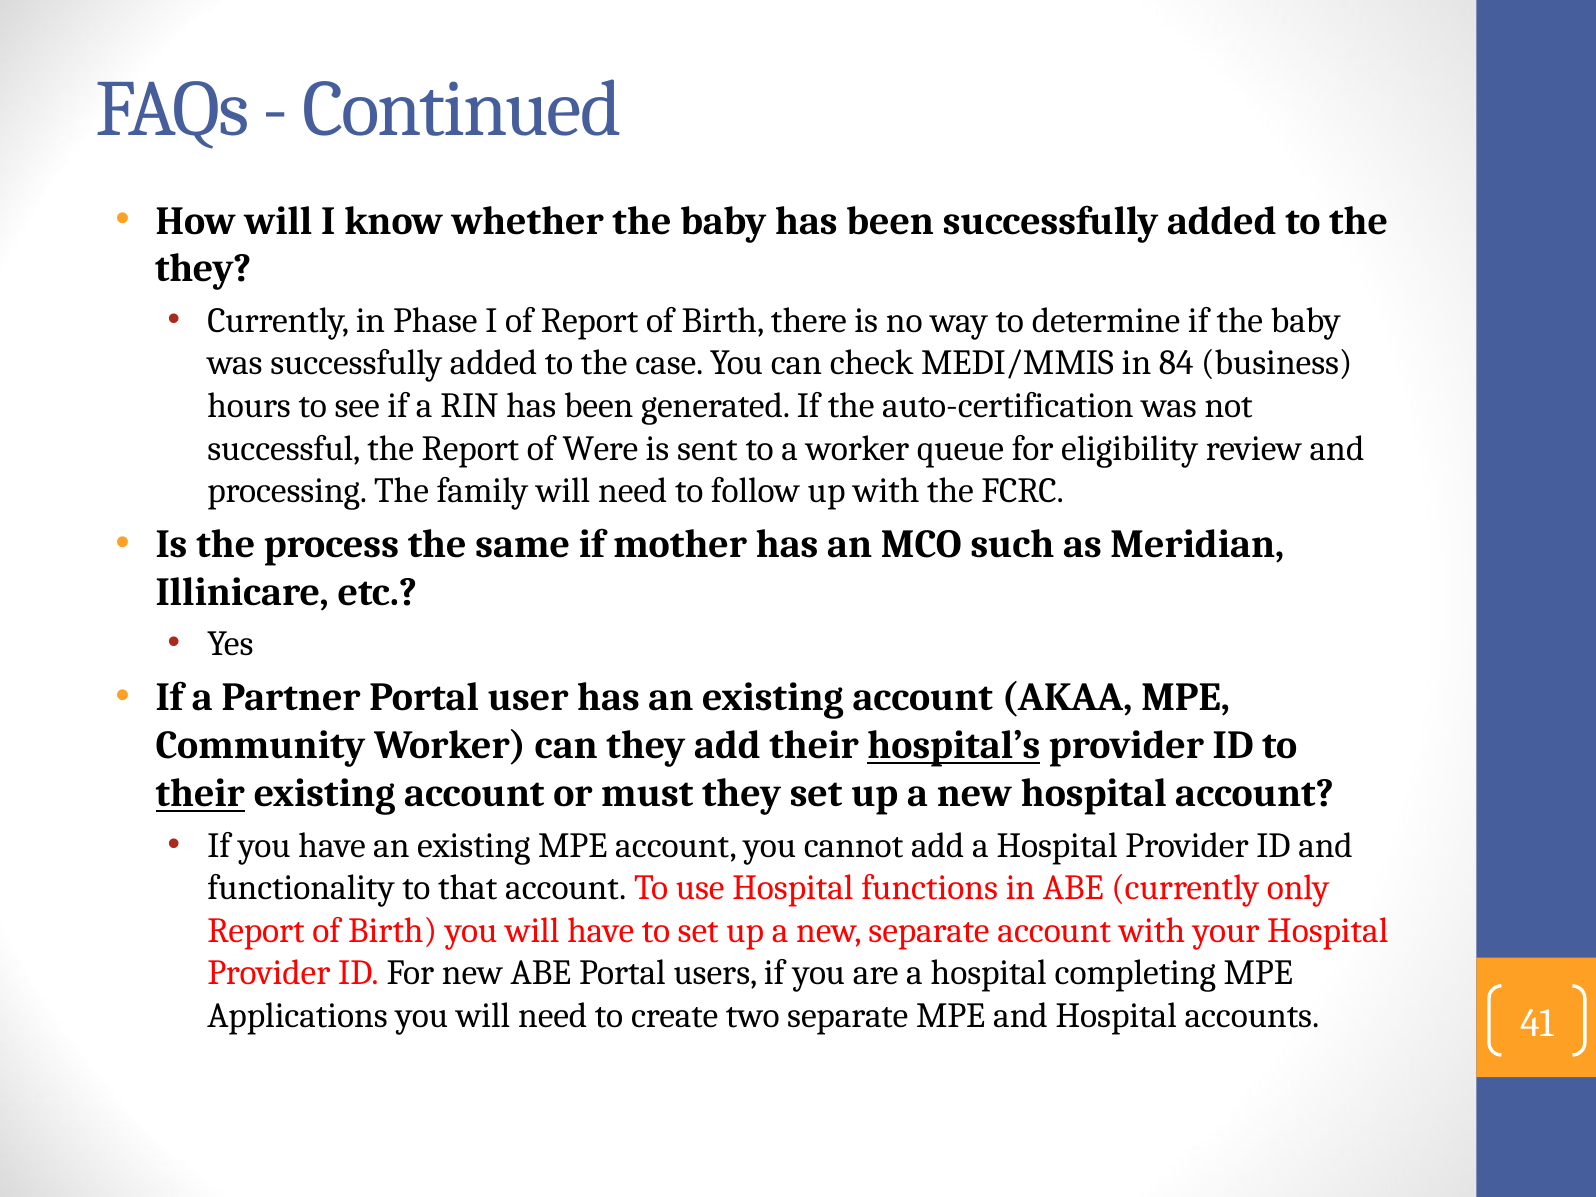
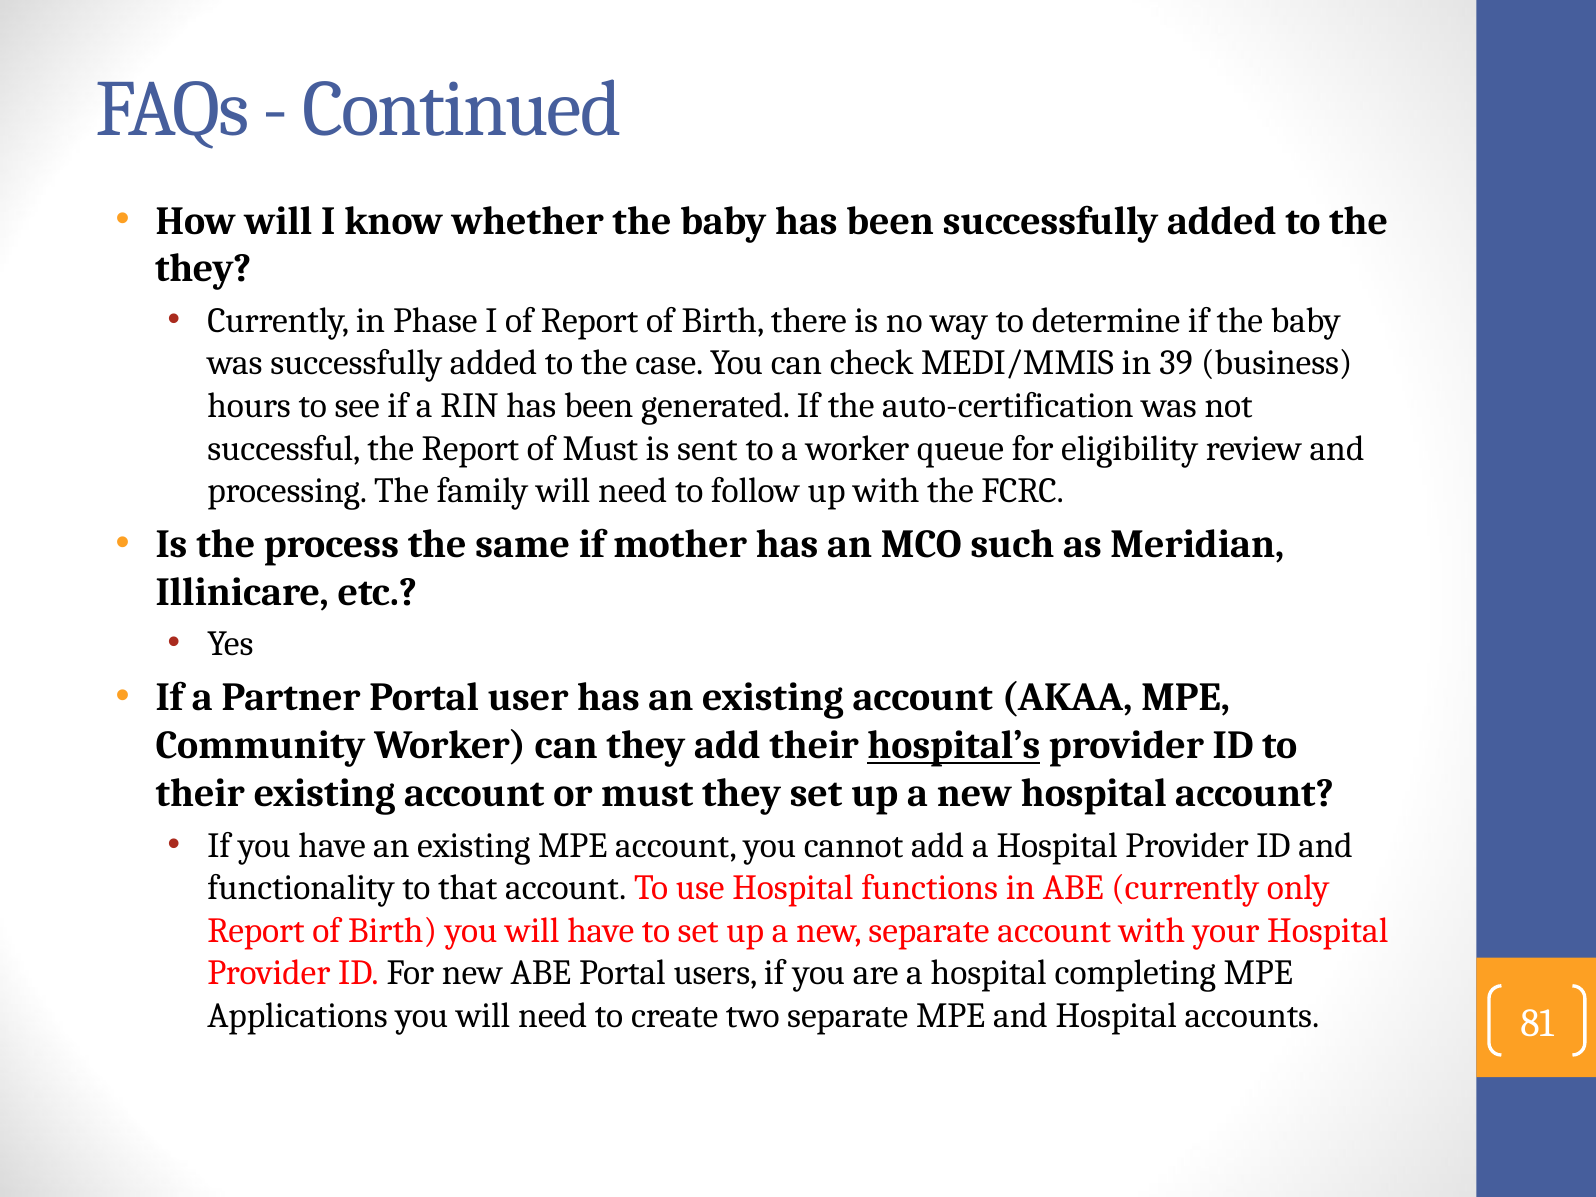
84: 84 -> 39
of Were: Were -> Must
their at (200, 794) underline: present -> none
41: 41 -> 81
